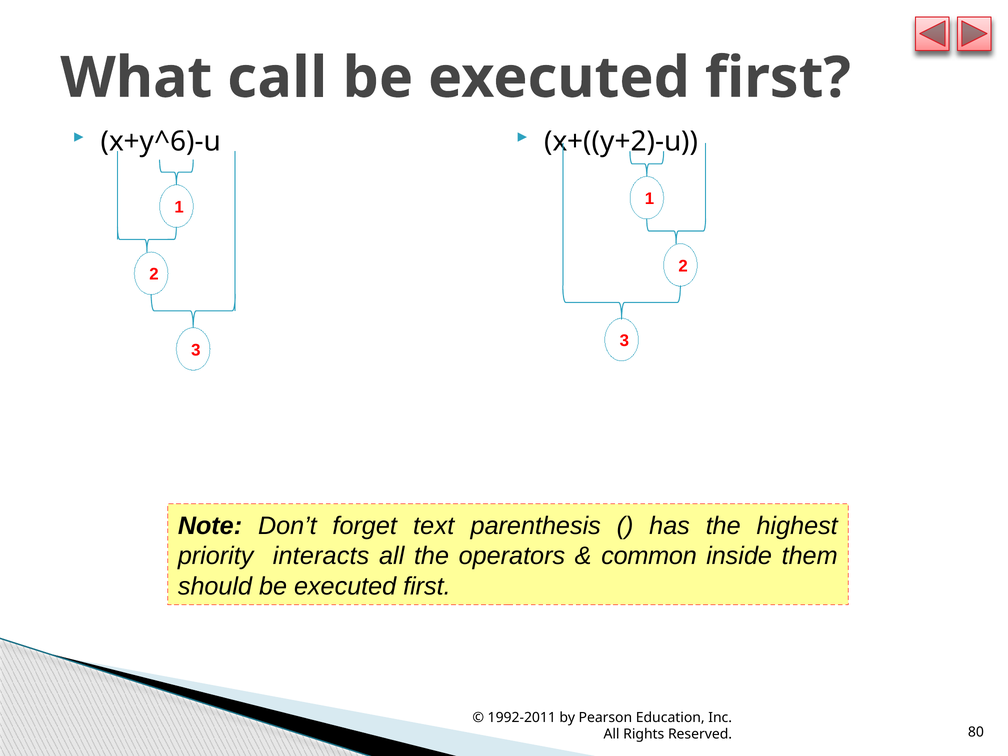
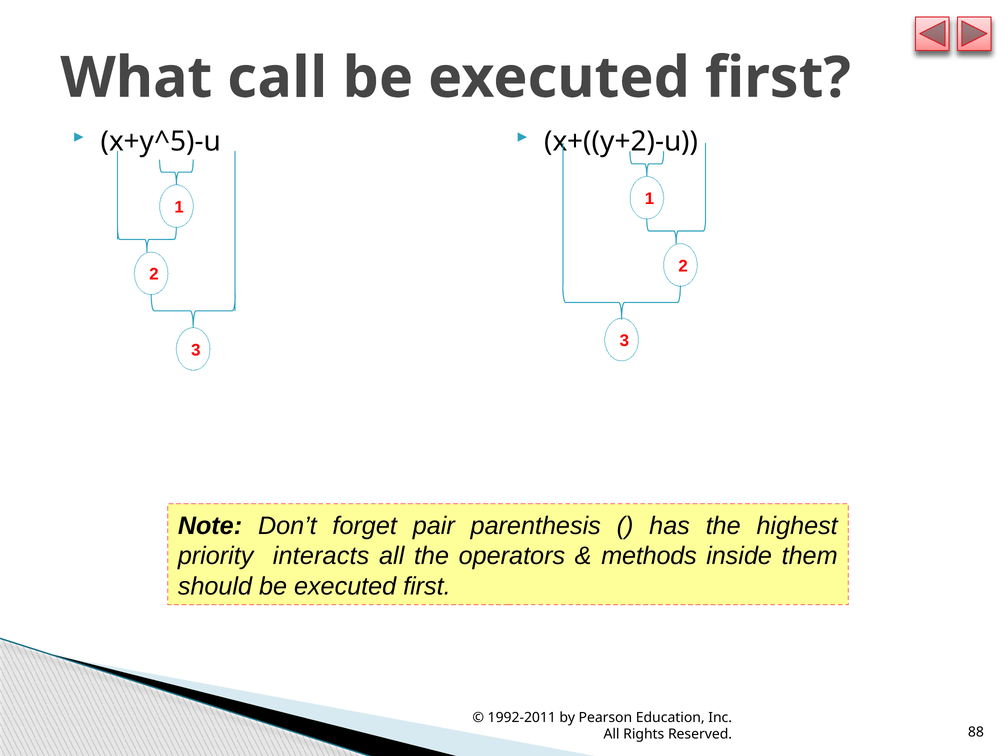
x+y^6)-u: x+y^6)-u -> x+y^5)-u
text: text -> pair
common: common -> methods
80: 80 -> 88
